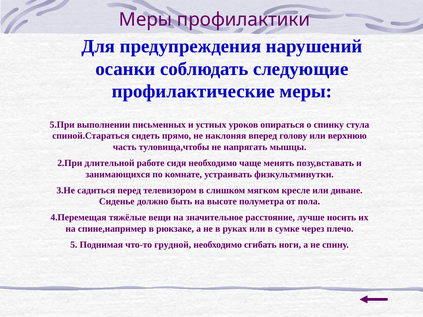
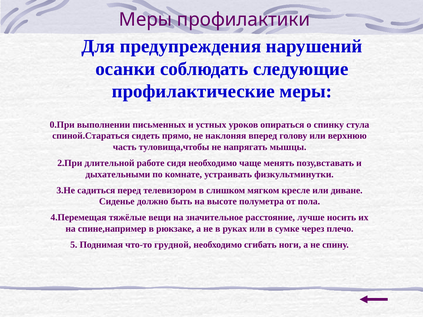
5.При: 5.При -> 0.При
занимающихся: занимающихся -> дыхательными
